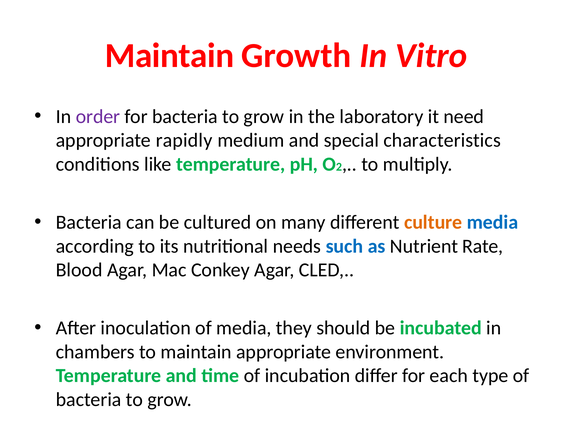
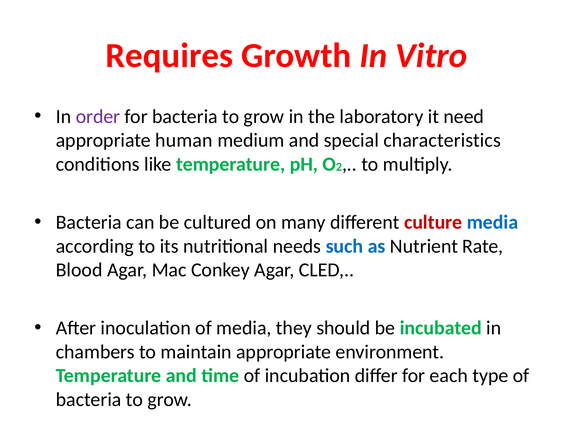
Maintain at (170, 55): Maintain -> Requires
rapidly: rapidly -> human
culture colour: orange -> red
